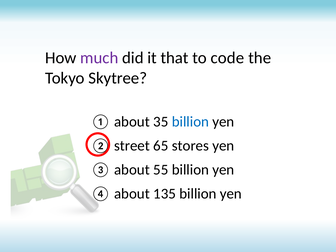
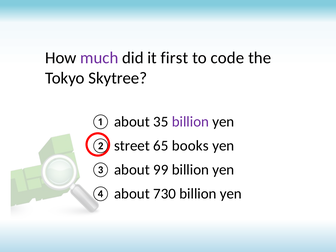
that: that -> first
billion at (190, 122) colour: blue -> purple
stores: stores -> books
55: 55 -> 99
135: 135 -> 730
